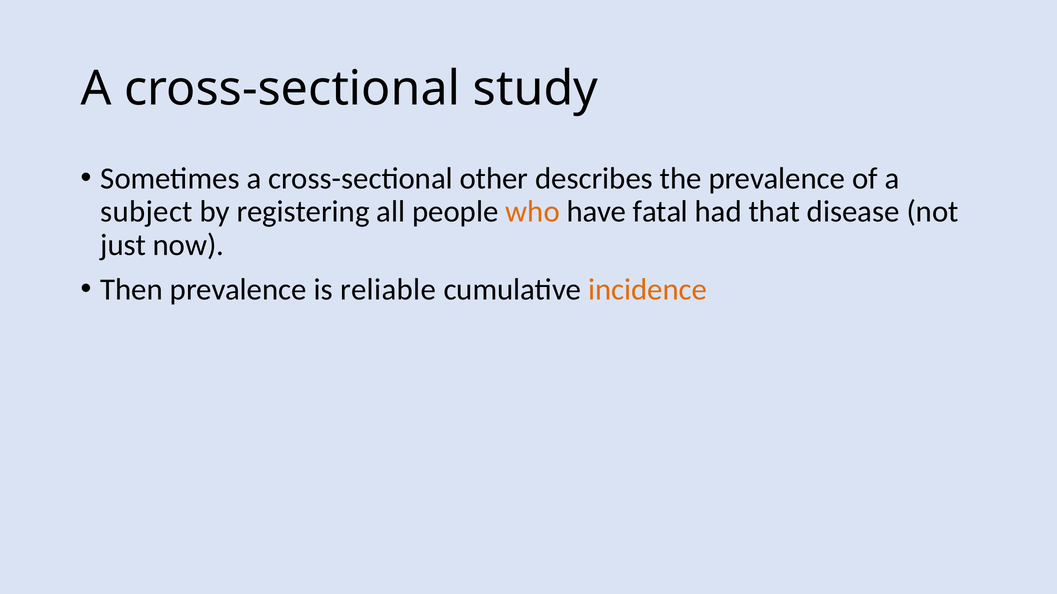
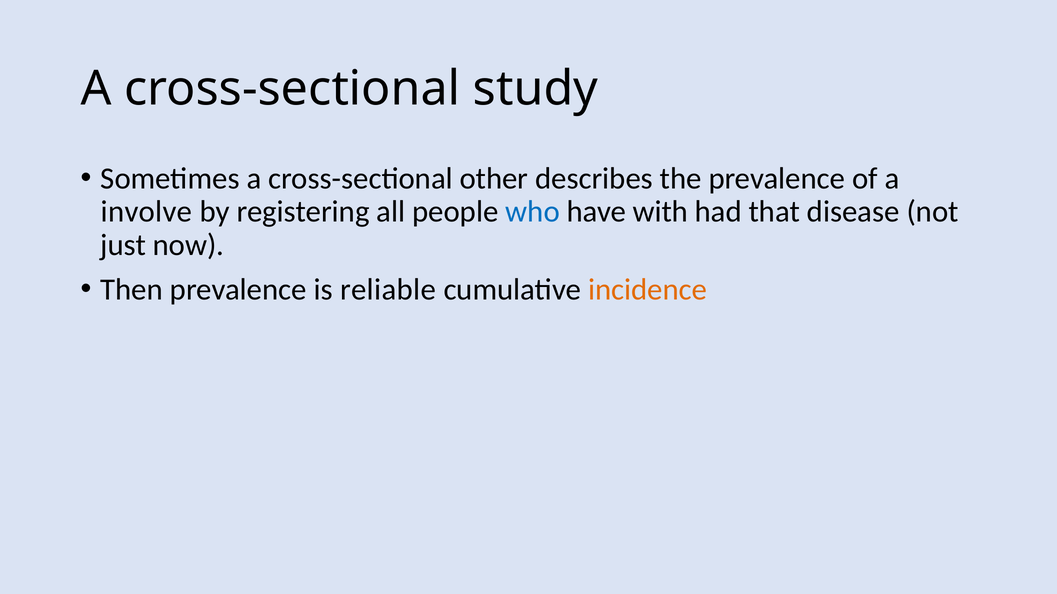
subject: subject -> involve
who colour: orange -> blue
fatal: fatal -> with
